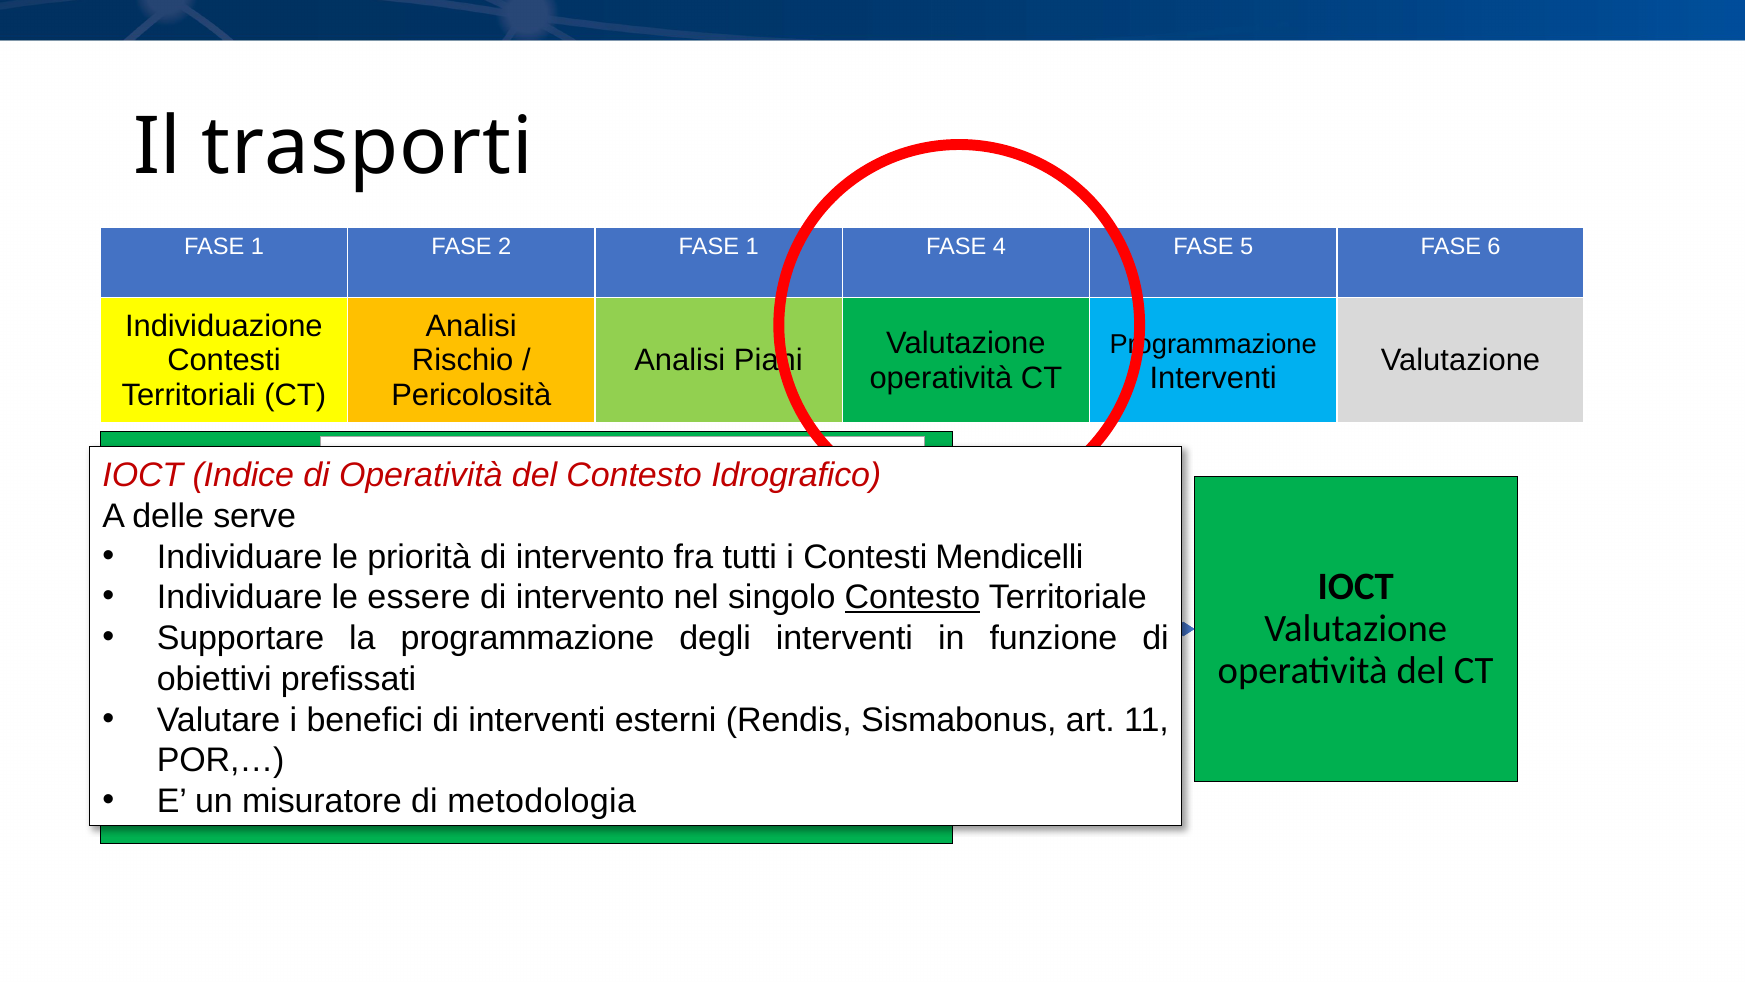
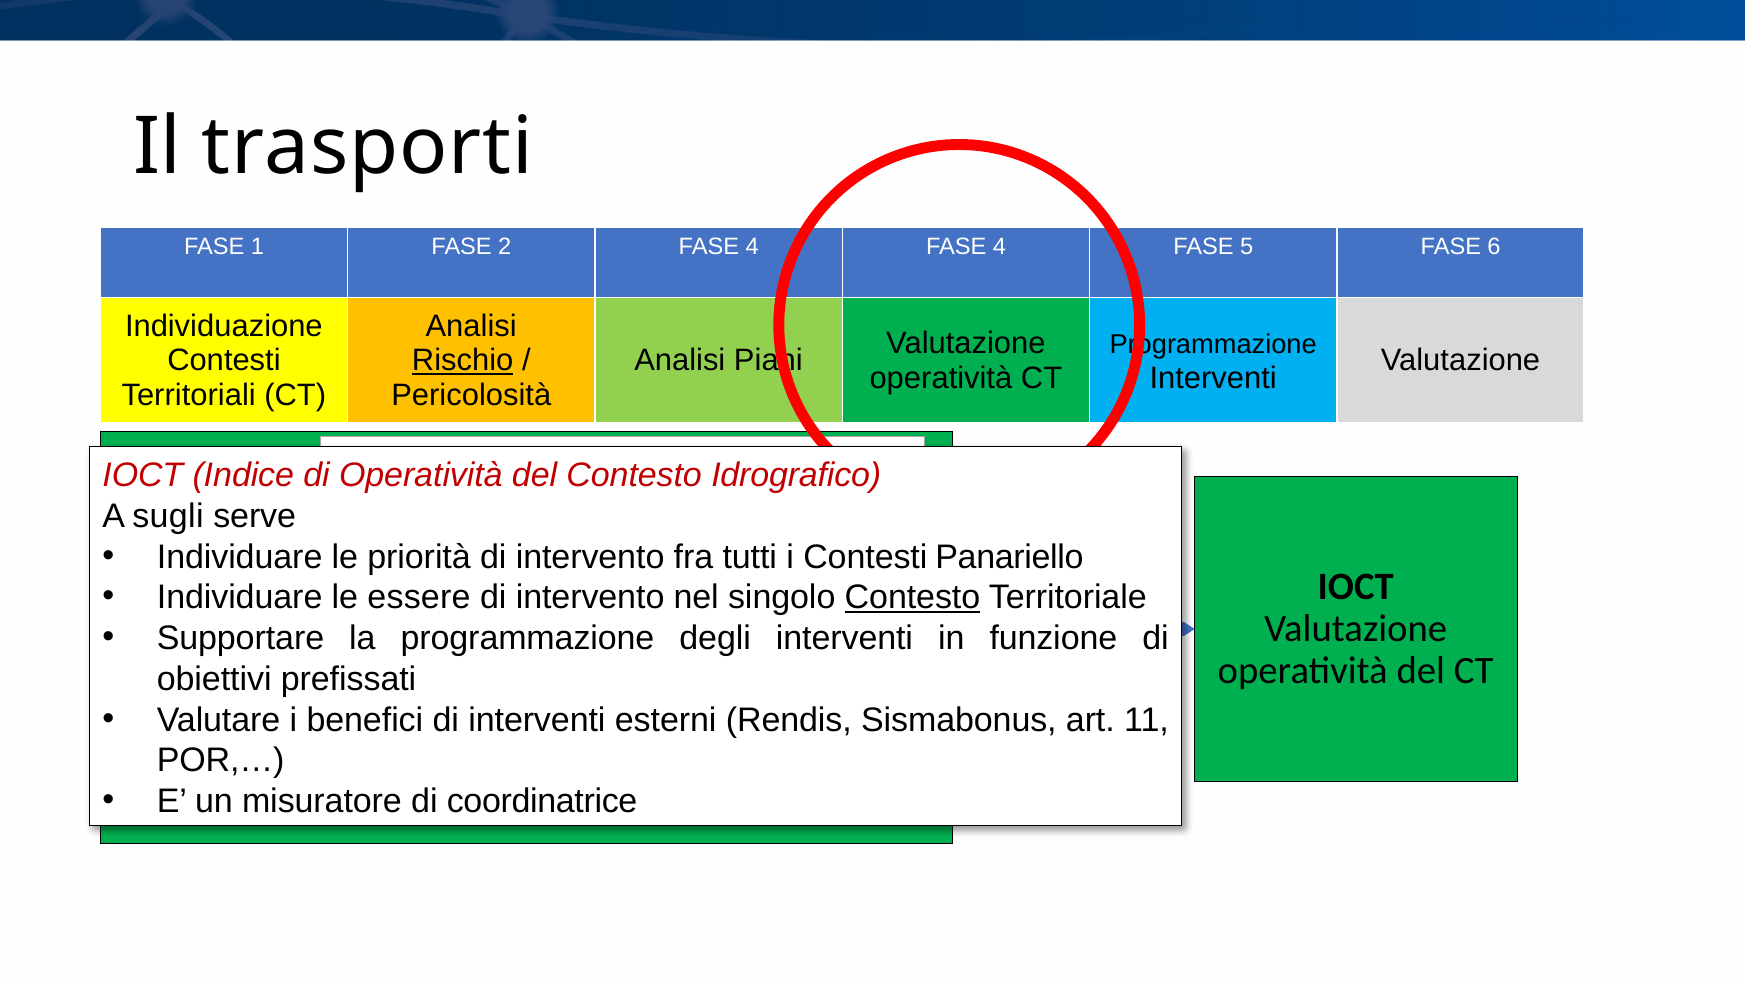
2 FASE 1: 1 -> 4
Rischio underline: none -> present
delle: delle -> sugli
Mendicelli: Mendicelli -> Panariello
metodologia: metodologia -> coordinatrice
